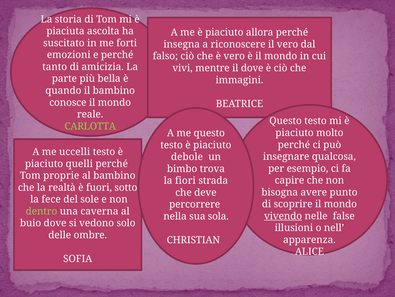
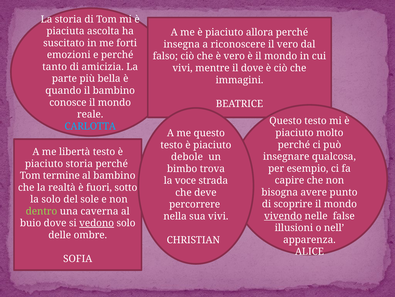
CARLOTTA colour: light green -> light blue
uccelli: uccelli -> libertà
piaciuto quelli: quelli -> storia
proprie: proprie -> termine
fiori: fiori -> voce
la fece: fece -> solo
sua sola: sola -> vivi
vedono underline: none -> present
